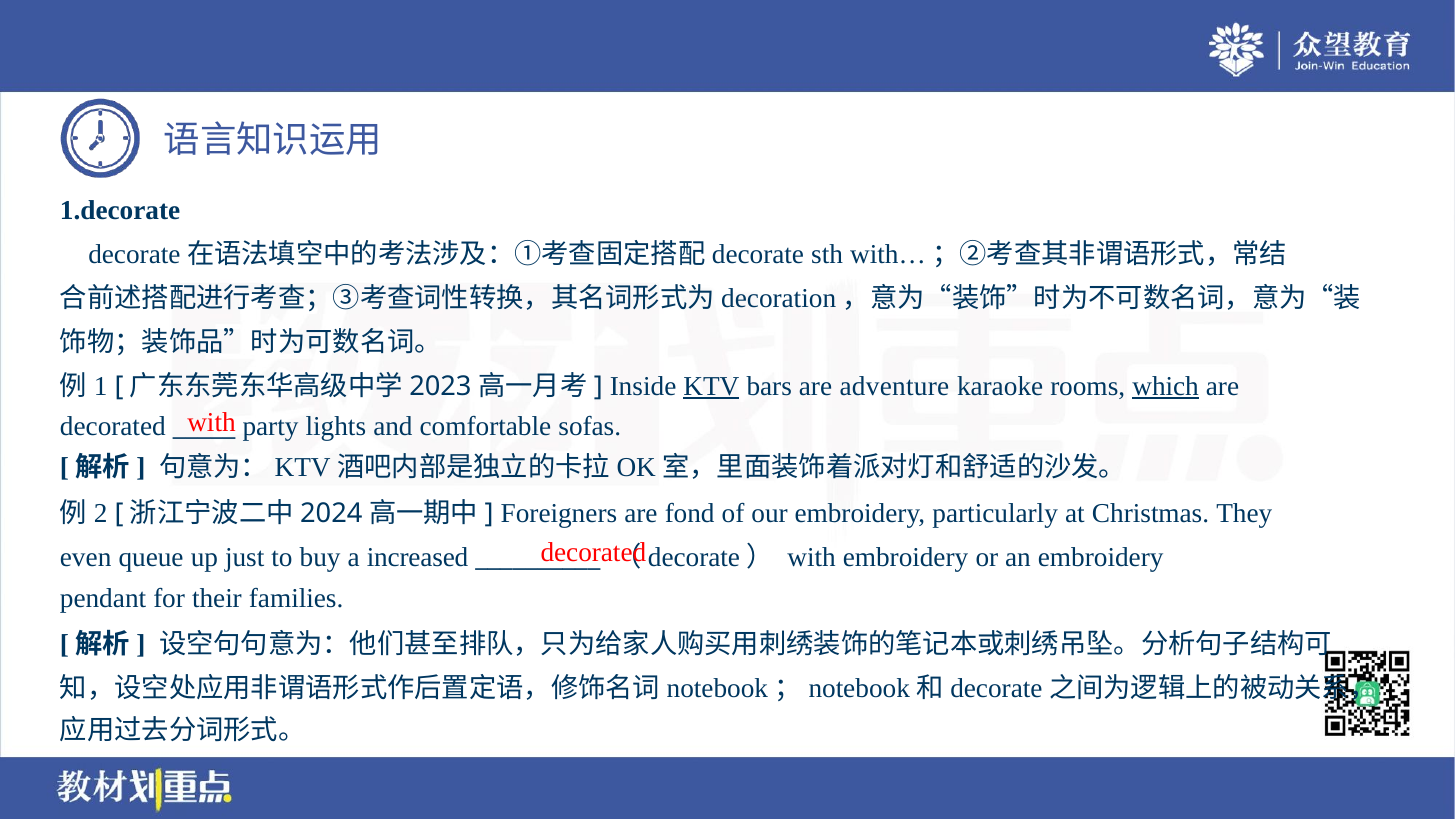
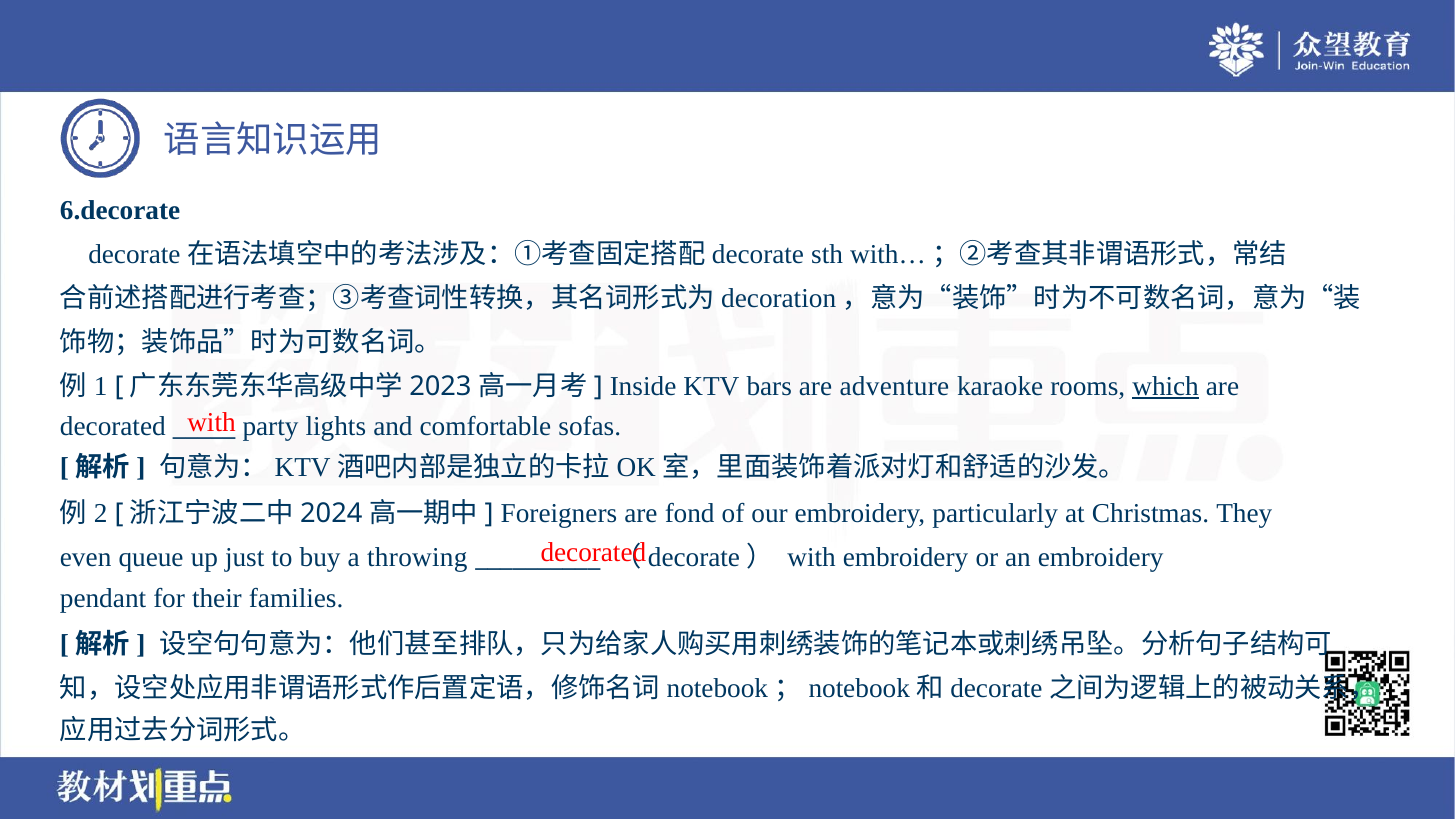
1.decorate: 1.decorate -> 6.decorate
KTV underline: present -> none
increased: increased -> throwing
